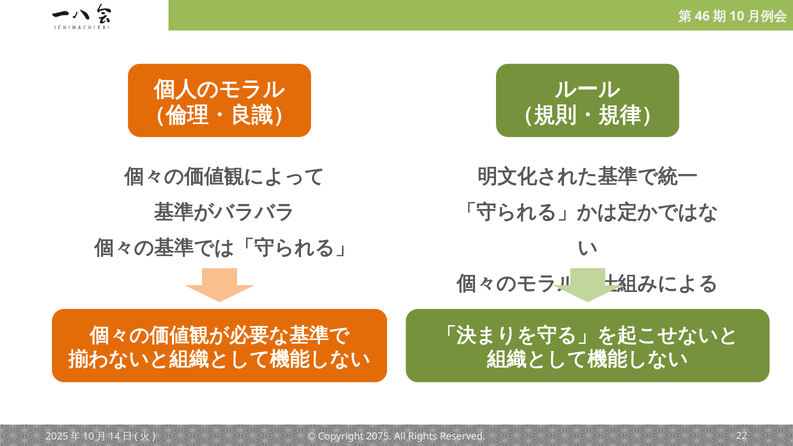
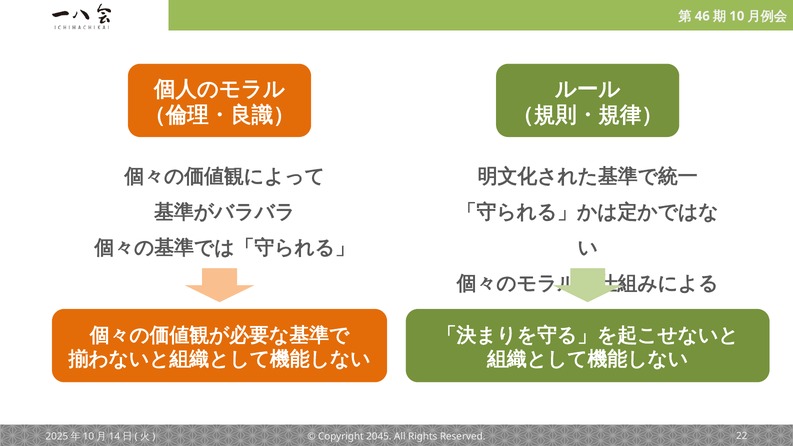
2075: 2075 -> 2045
